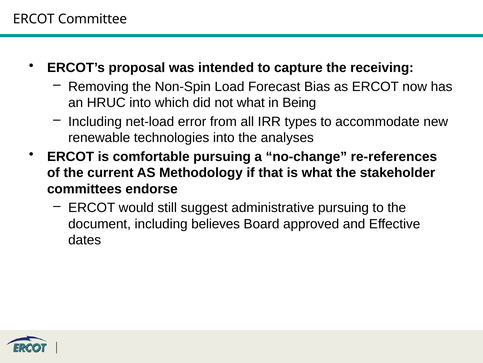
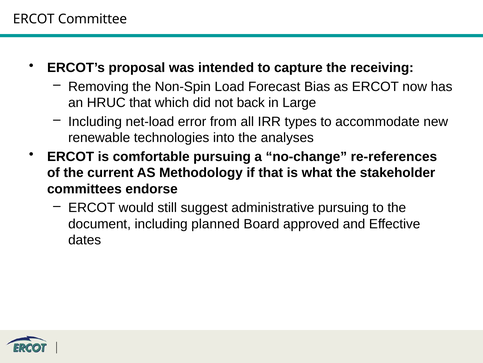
HRUC into: into -> that
not what: what -> back
Being: Being -> Large
believes: believes -> planned
